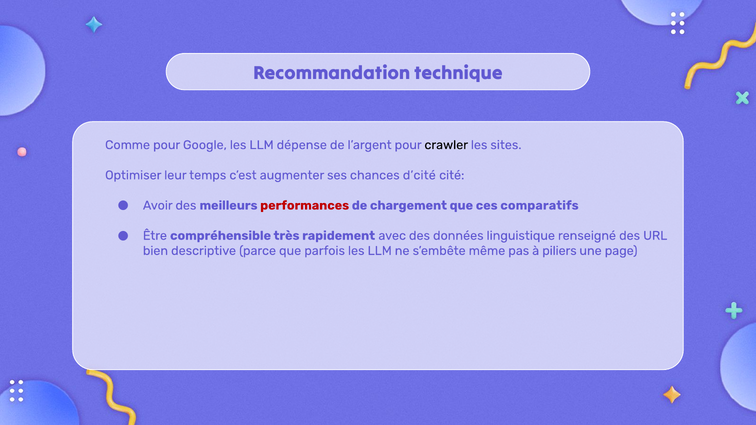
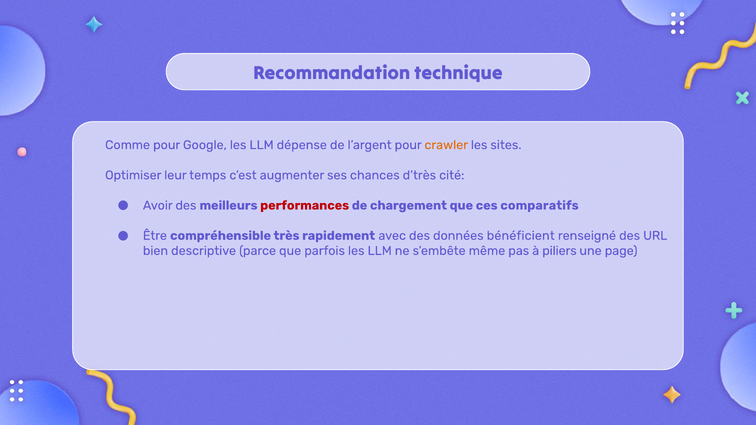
crawler colour: black -> orange
d’cité: d’cité -> d’très
linguistique: linguistique -> bénéficient
